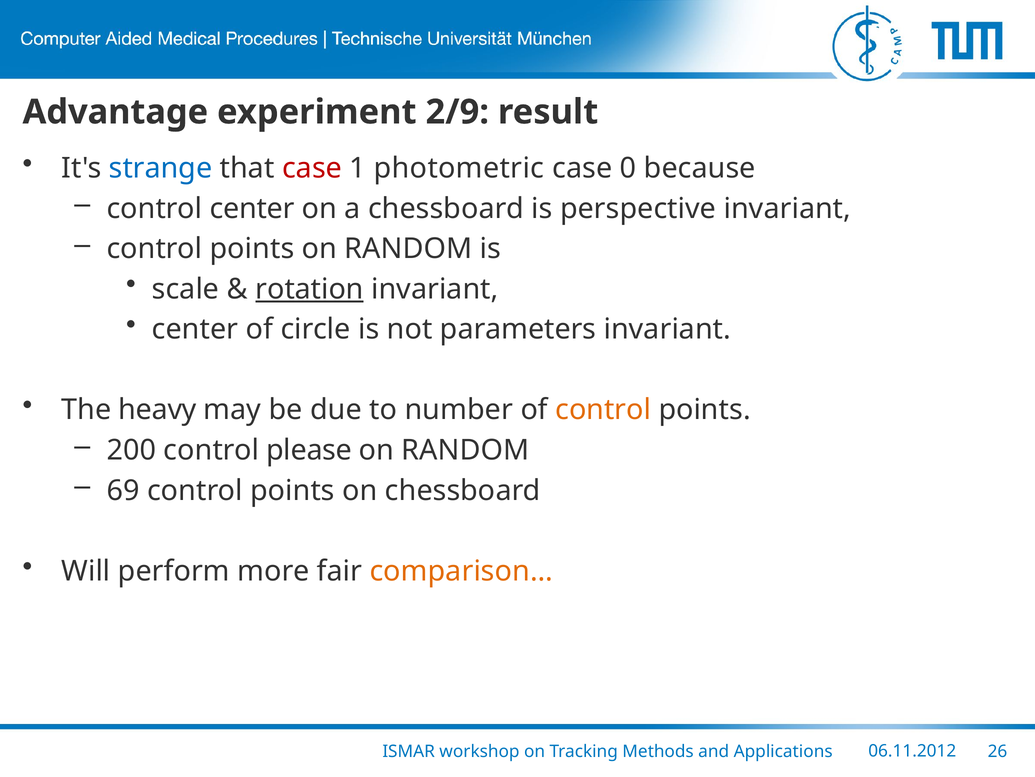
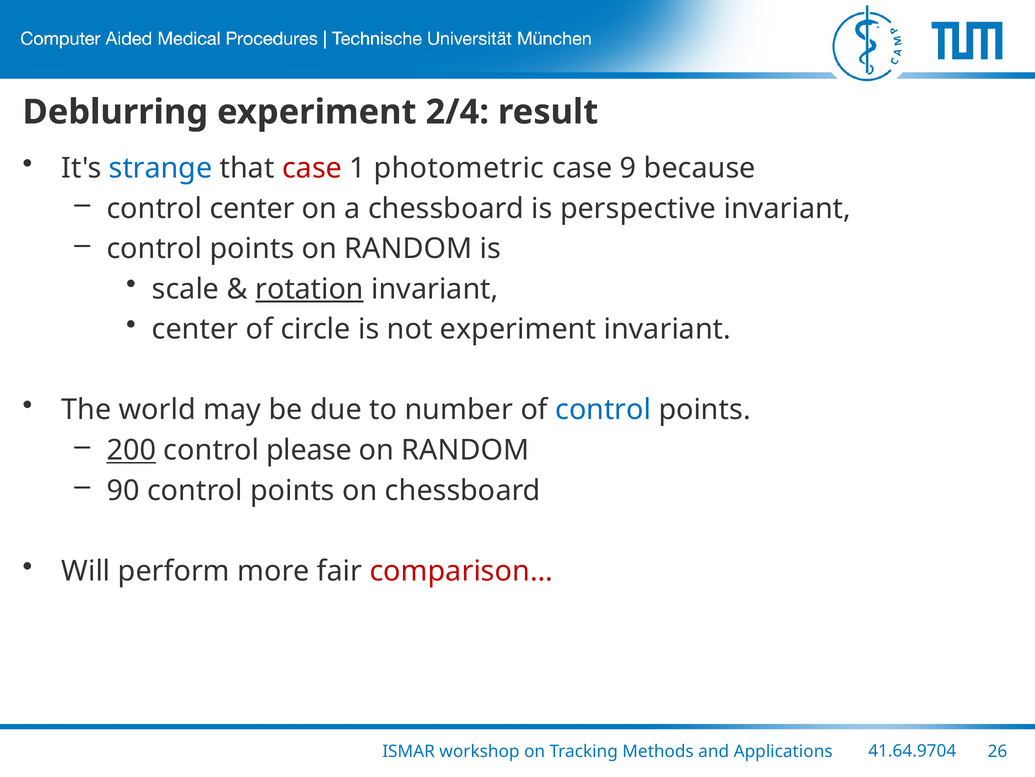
Advantage: Advantage -> Deblurring
2/9: 2/9 -> 2/4
0: 0 -> 9
not parameters: parameters -> experiment
heavy: heavy -> world
control at (603, 410) colour: orange -> blue
200 underline: none -> present
69: 69 -> 90
comparison colour: orange -> red
06.11.2012: 06.11.2012 -> 41.64.9704
